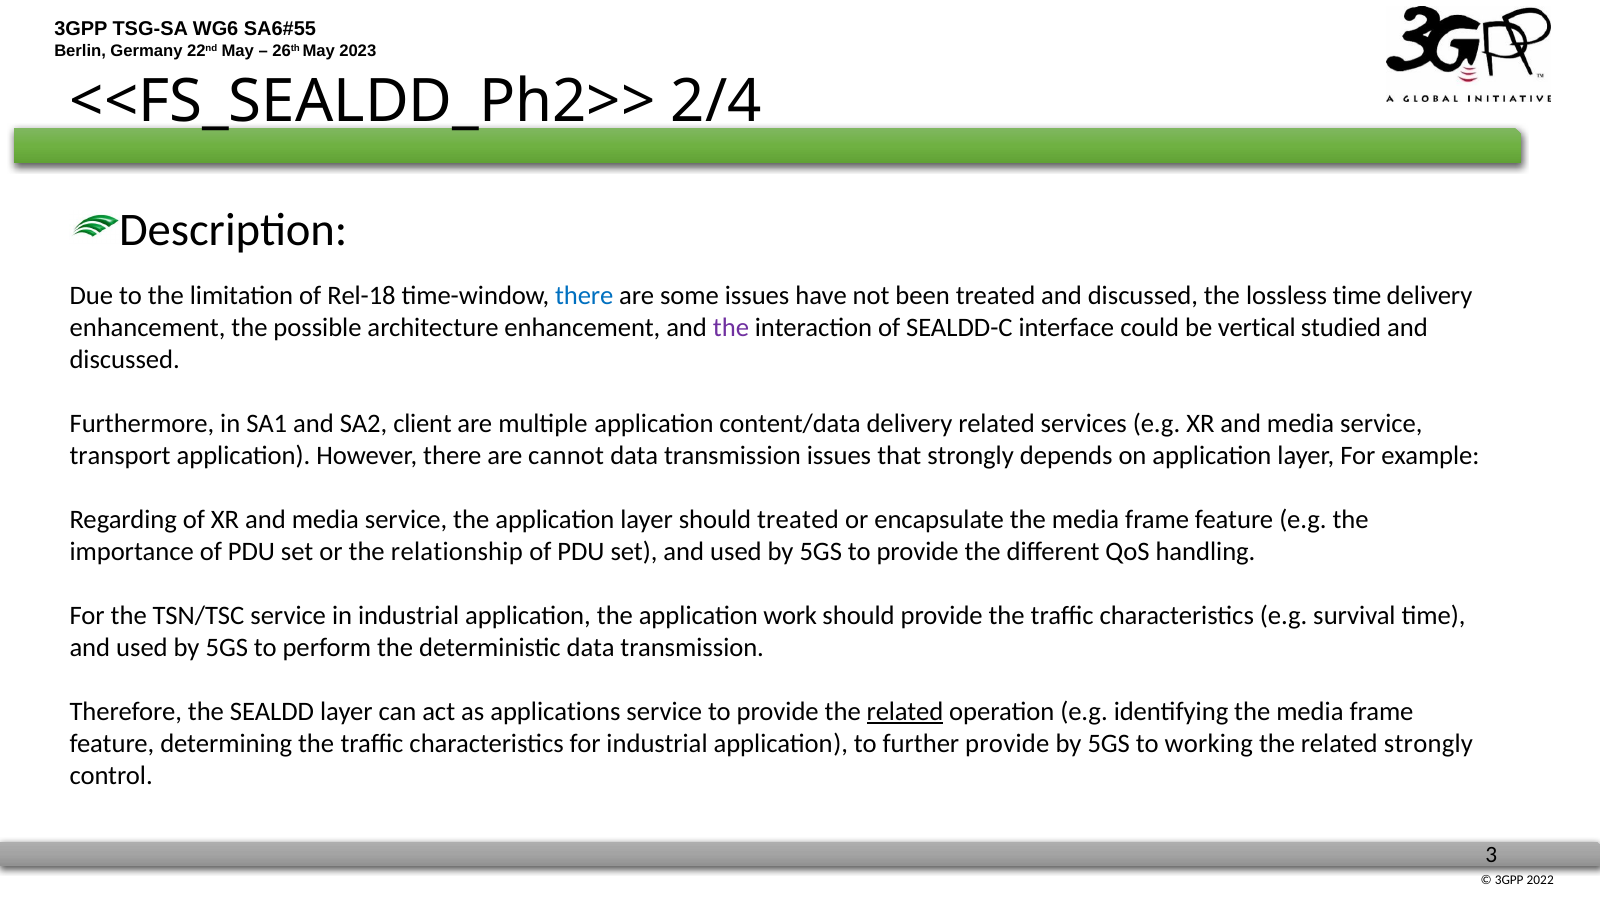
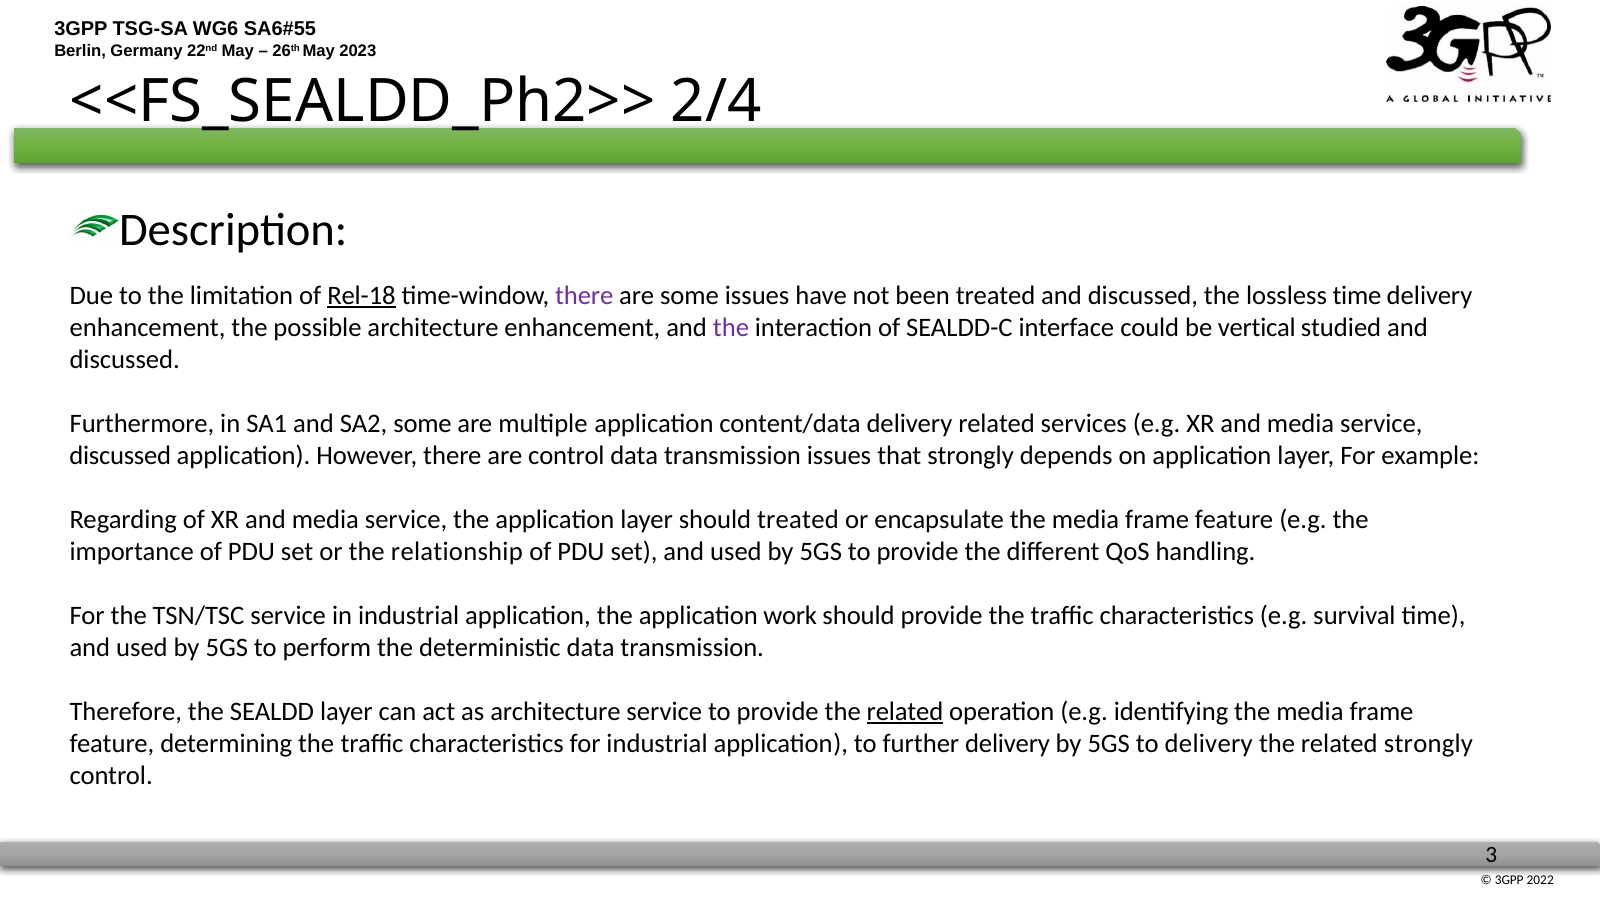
Rel-18 underline: none -> present
there at (584, 296) colour: blue -> purple
SA2 client: client -> some
transport at (120, 456): transport -> discussed
are cannot: cannot -> control
as applications: applications -> architecture
further provide: provide -> delivery
to working: working -> delivery
